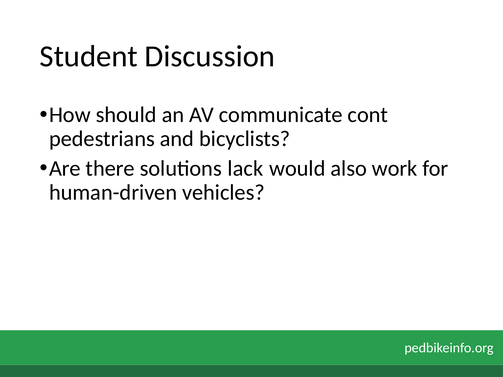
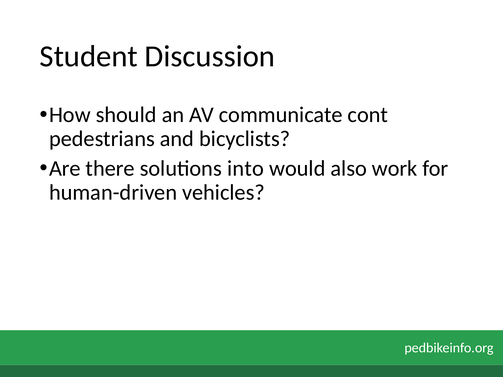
lack: lack -> into
